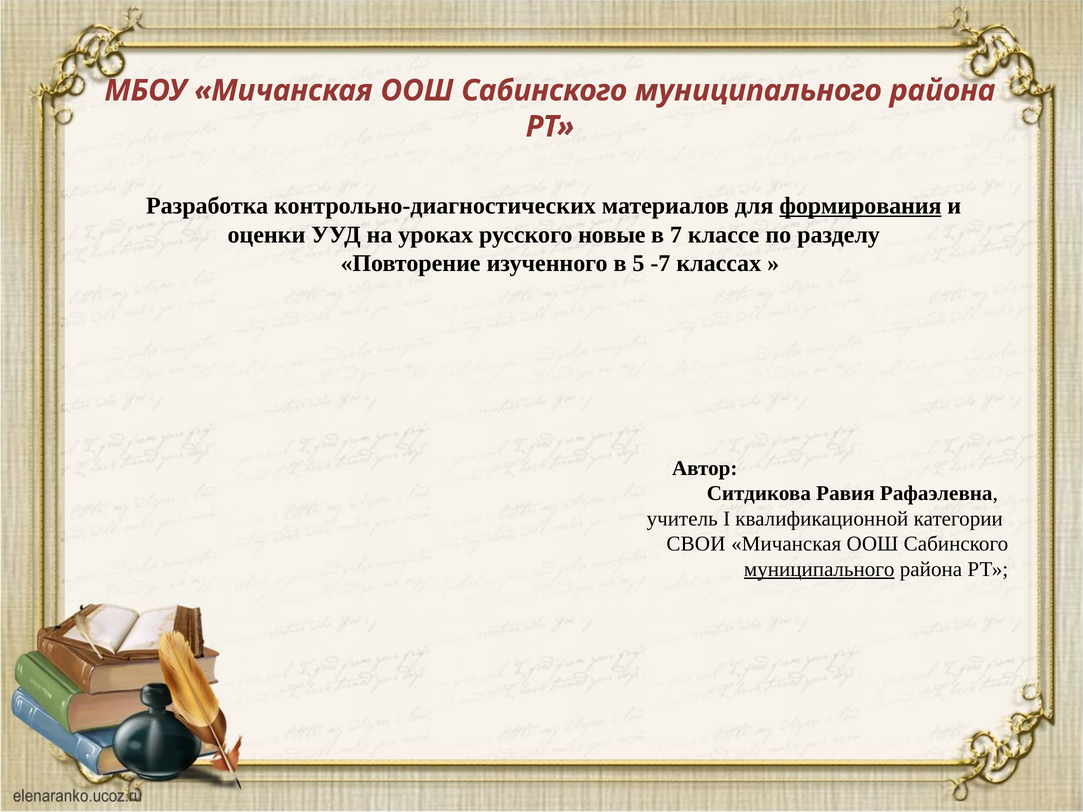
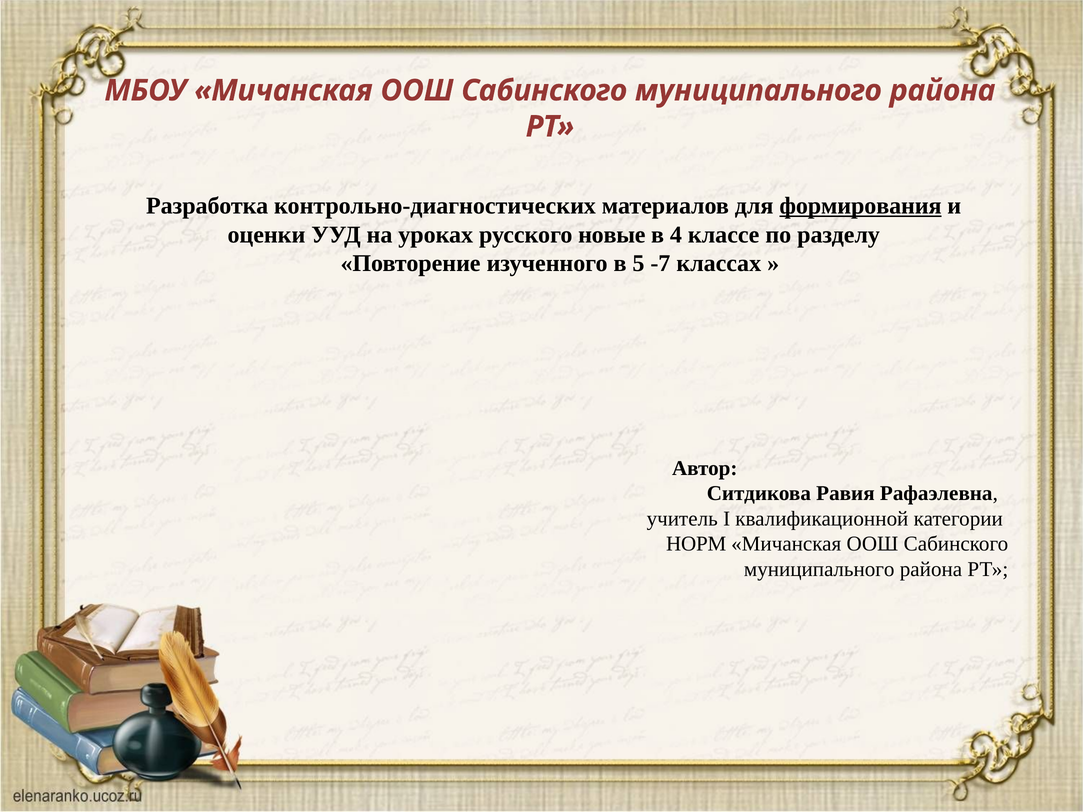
7: 7 -> 4
СВОИ: СВОИ -> НОРМ
муниципального at (819, 569) underline: present -> none
